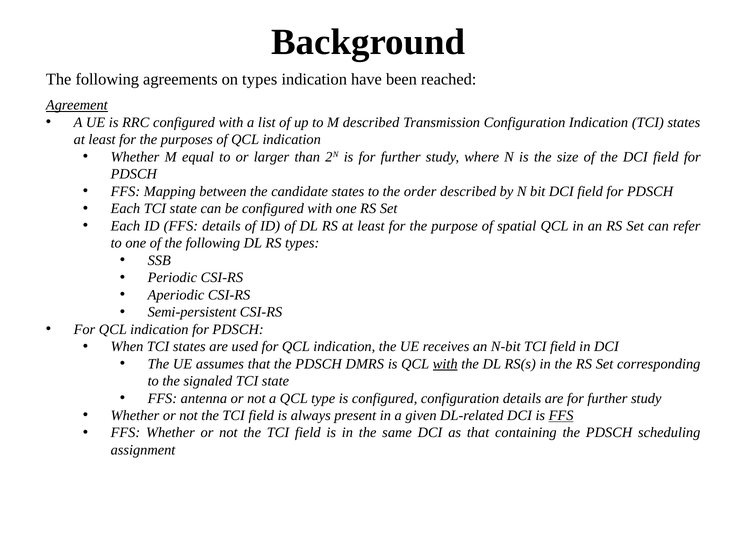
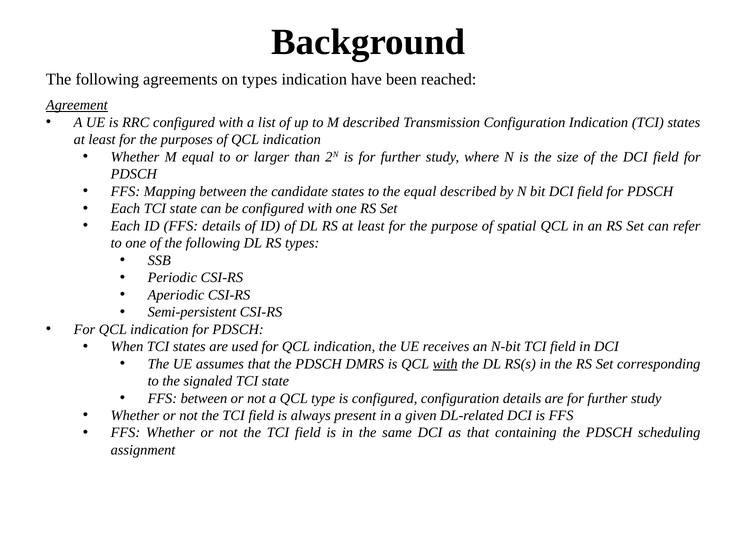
the order: order -> equal
FFS antenna: antenna -> between
FFS at (561, 416) underline: present -> none
